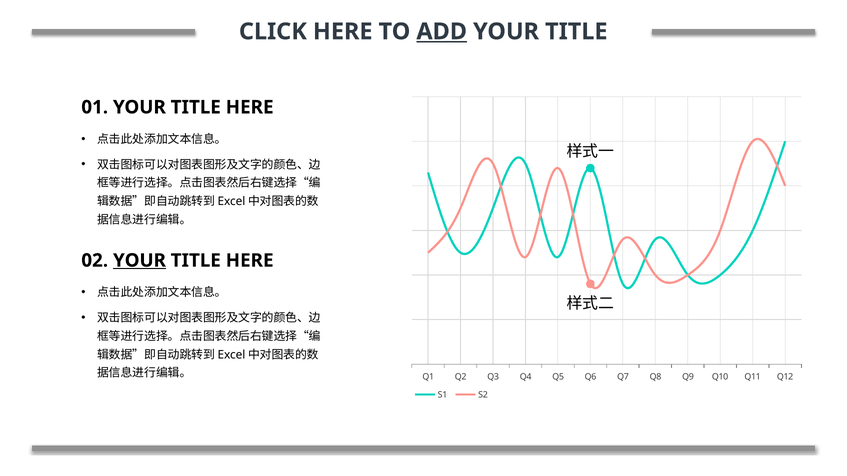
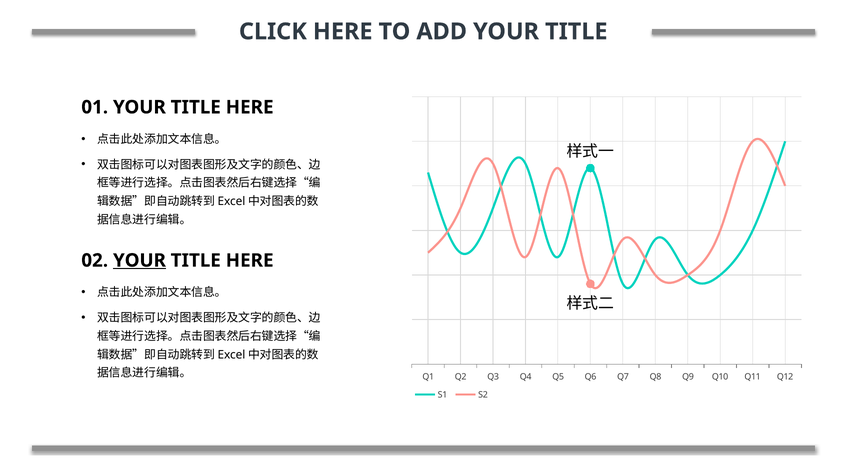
ADD underline: present -> none
